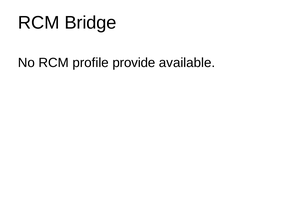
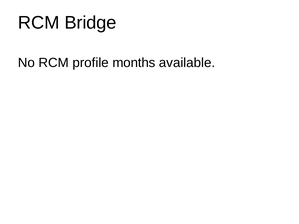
provide: provide -> months
